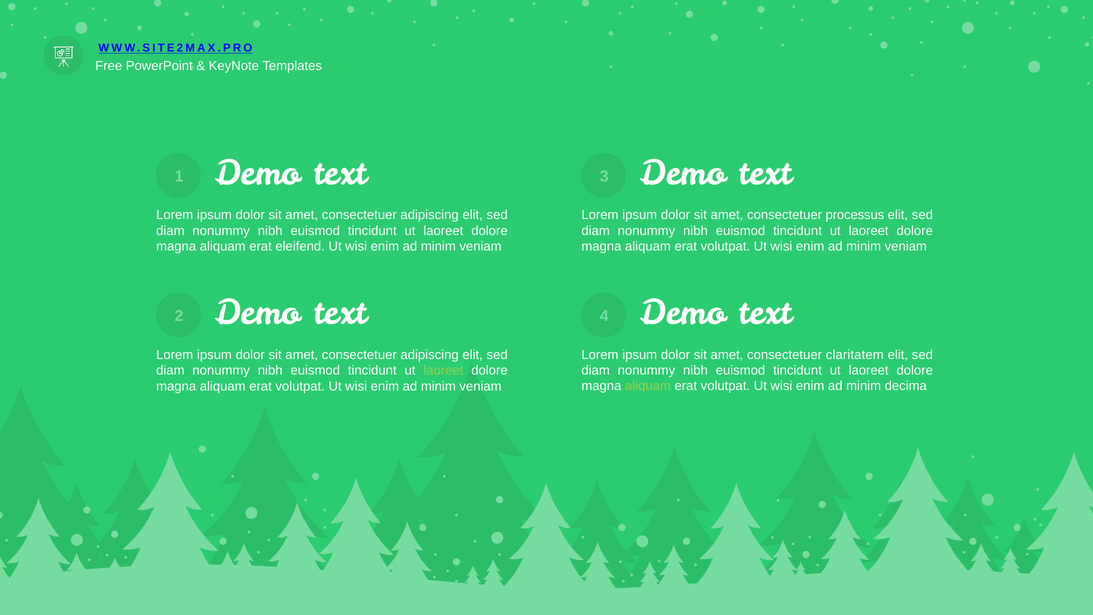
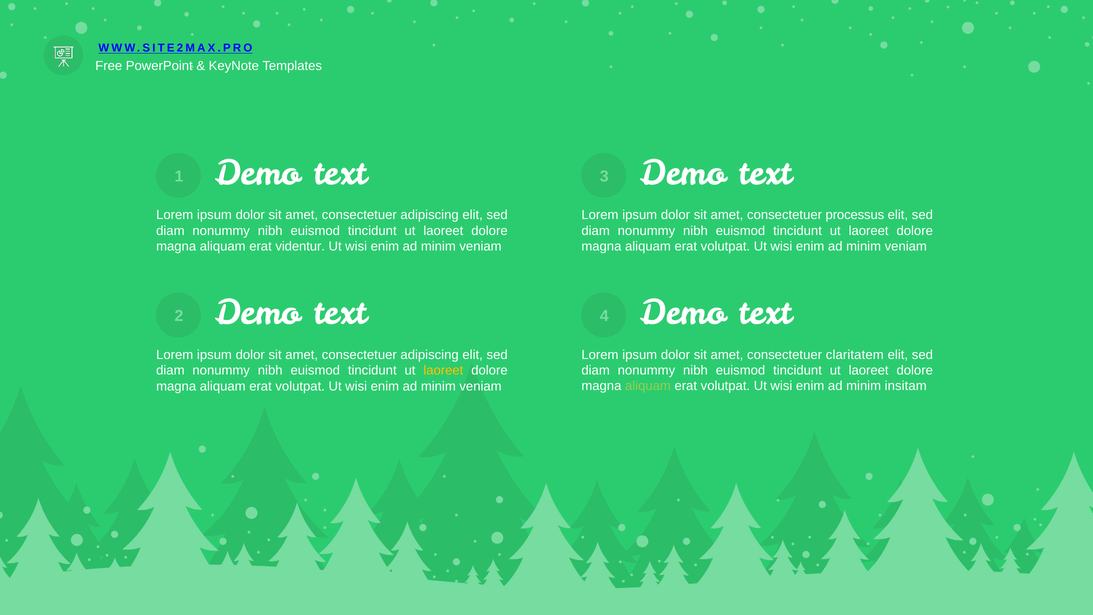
eleifend: eleifend -> videntur
laoreet at (443, 370) colour: light green -> yellow
decima: decima -> insitam
